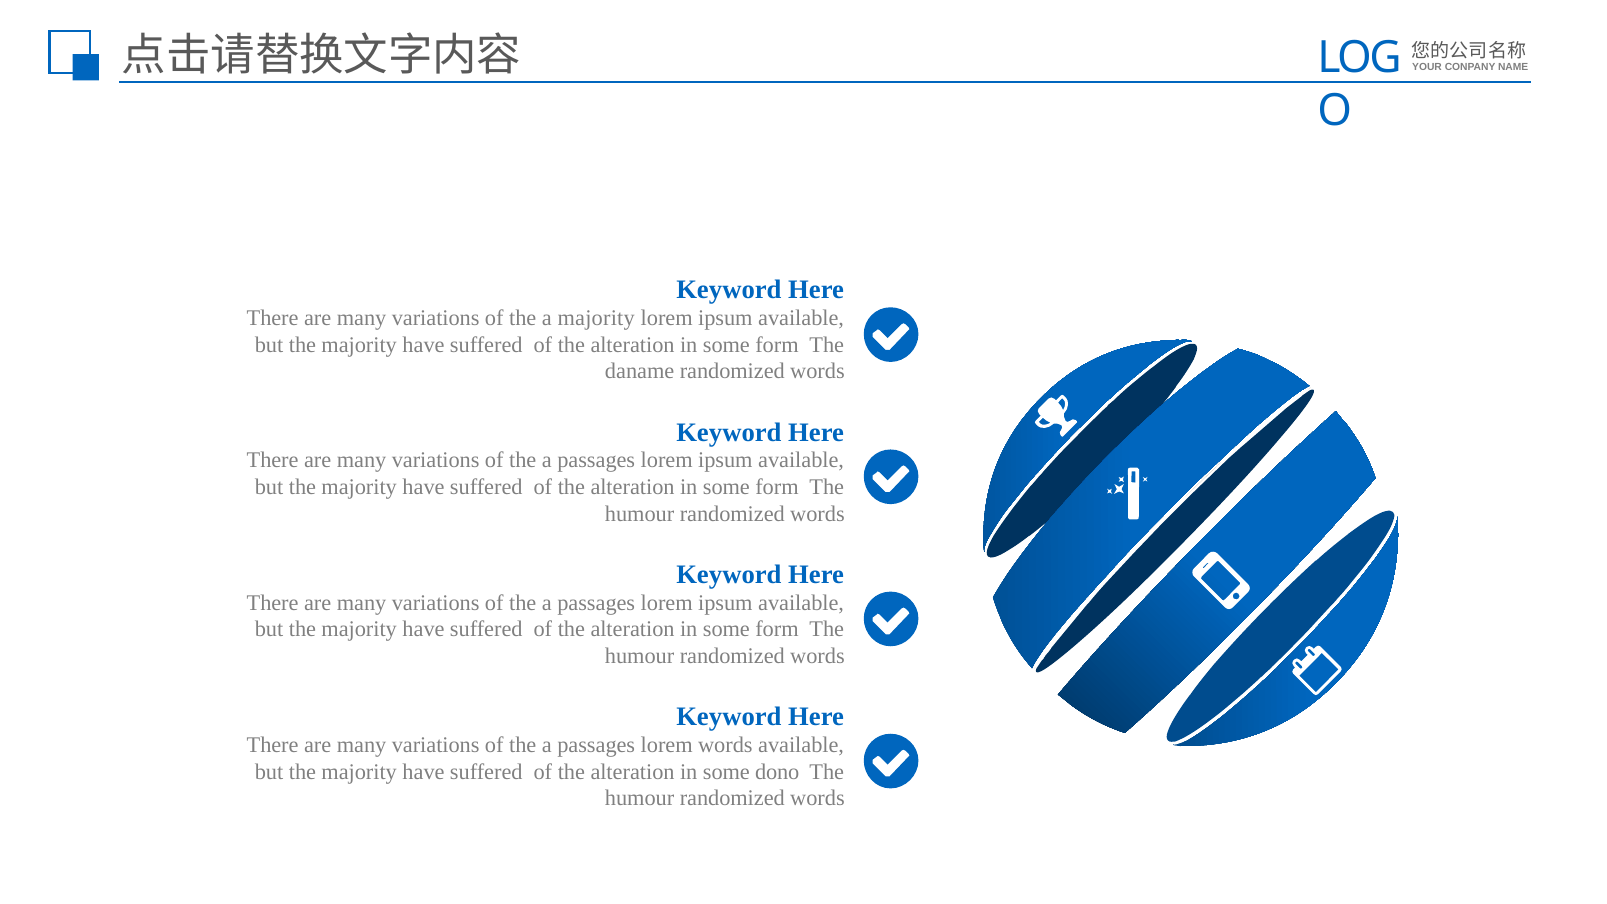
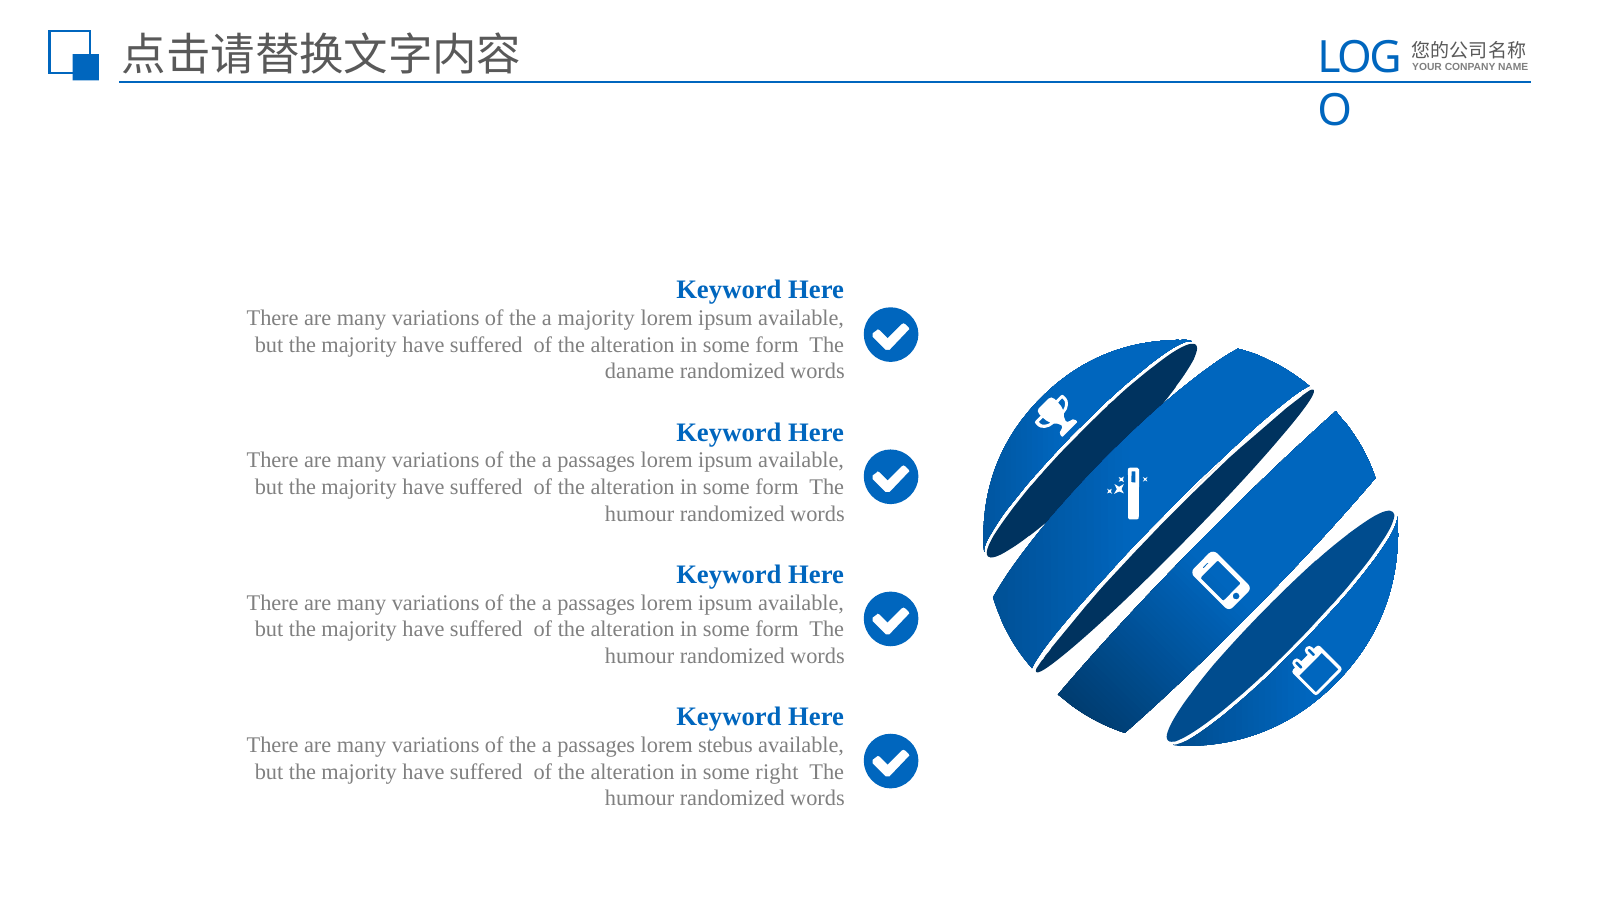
lorem words: words -> stebus
dono: dono -> right
